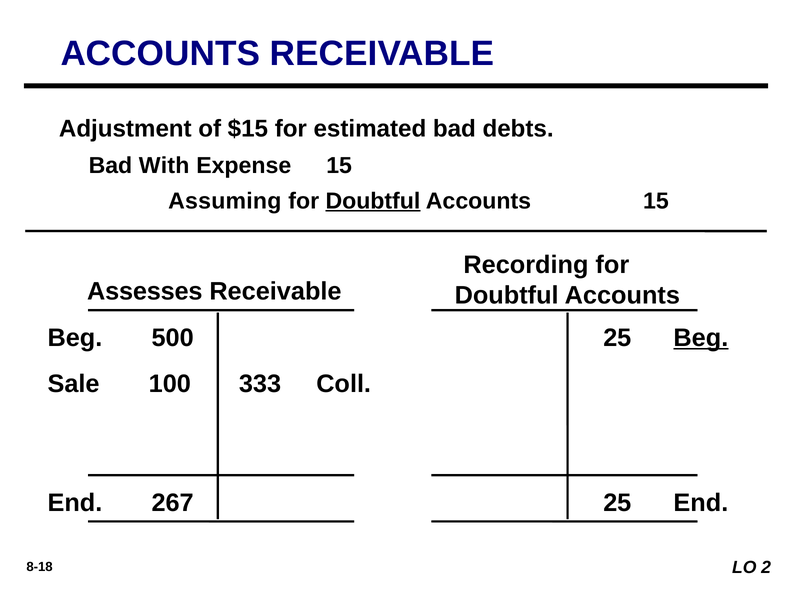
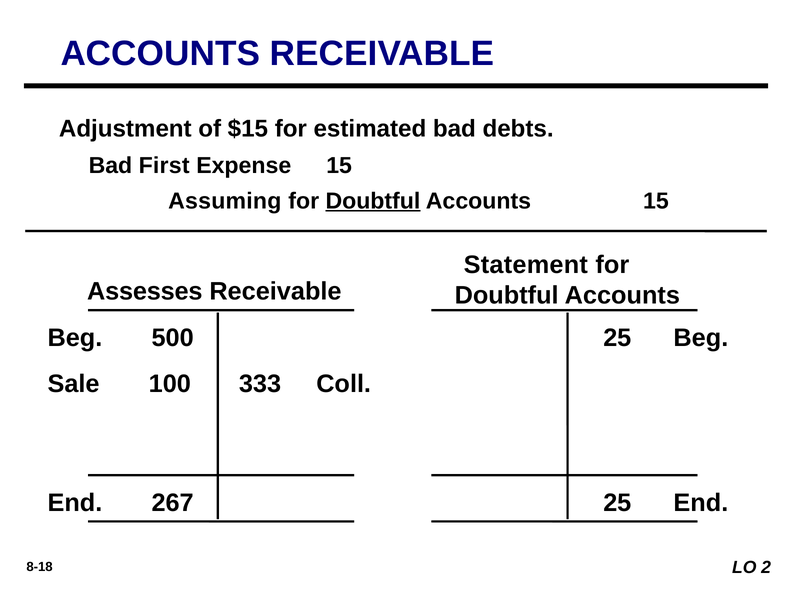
With: With -> First
Recording: Recording -> Statement
Beg at (701, 338) underline: present -> none
